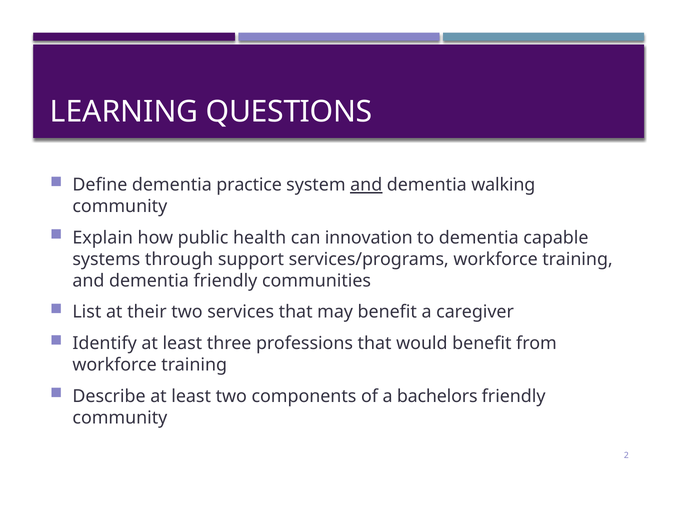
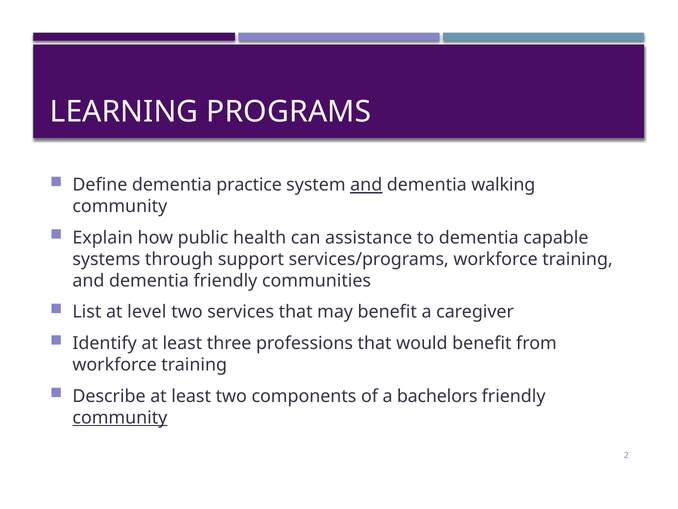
QUESTIONS: QUESTIONS -> PROGRAMS
innovation: innovation -> assistance
their: their -> level
community at (120, 417) underline: none -> present
